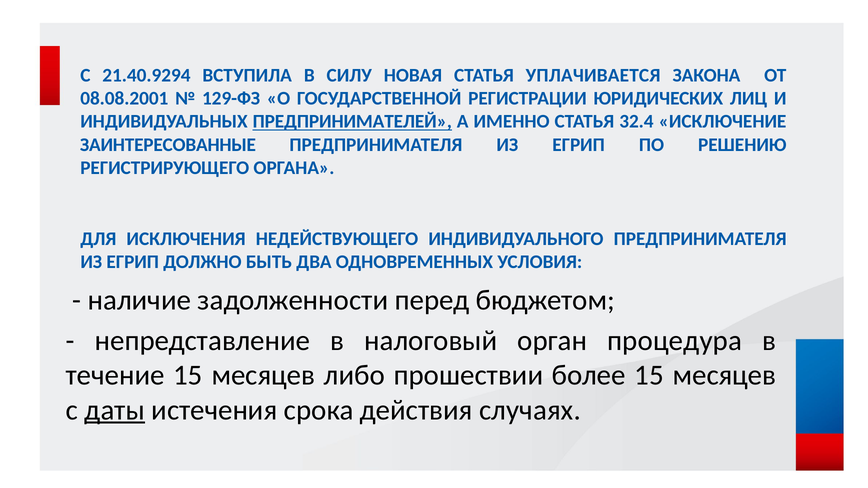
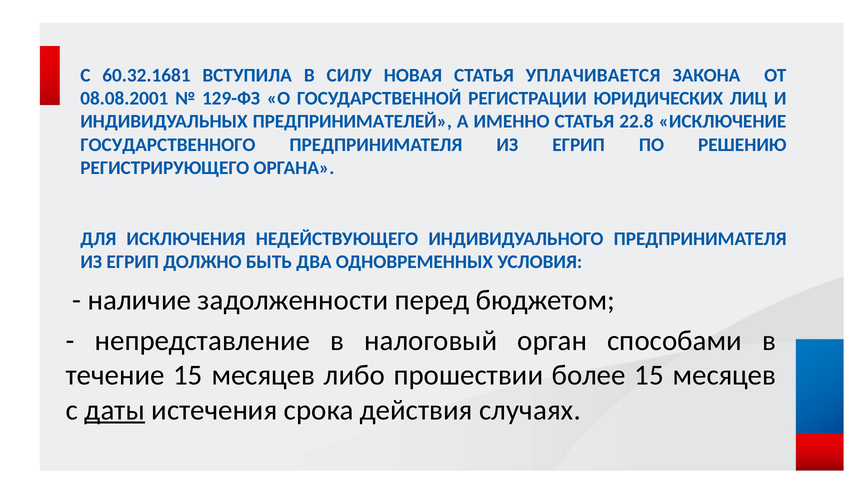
21.40.9294: 21.40.9294 -> 60.32.1681
ПРЕДПРИНИМАТЕЛЕЙ underline: present -> none
32.4: 32.4 -> 22.8
ЗАИНТЕРЕСОВАННЫЕ: ЗАИНТЕРЕСОВАННЫЕ -> ГОСУДАРСТВЕННОГО
процедура: процедура -> способами
